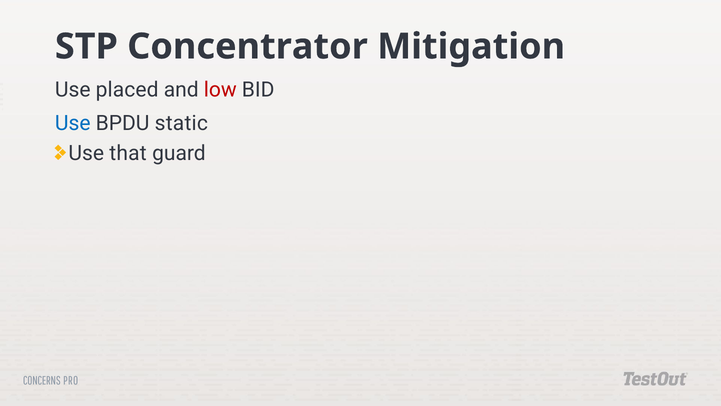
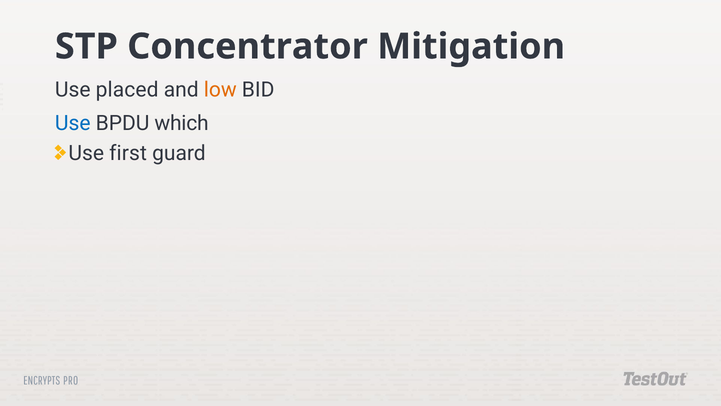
low colour: red -> orange
static: static -> which
that: that -> first
CONCERNS: CONCERNS -> ENCRYPTS
